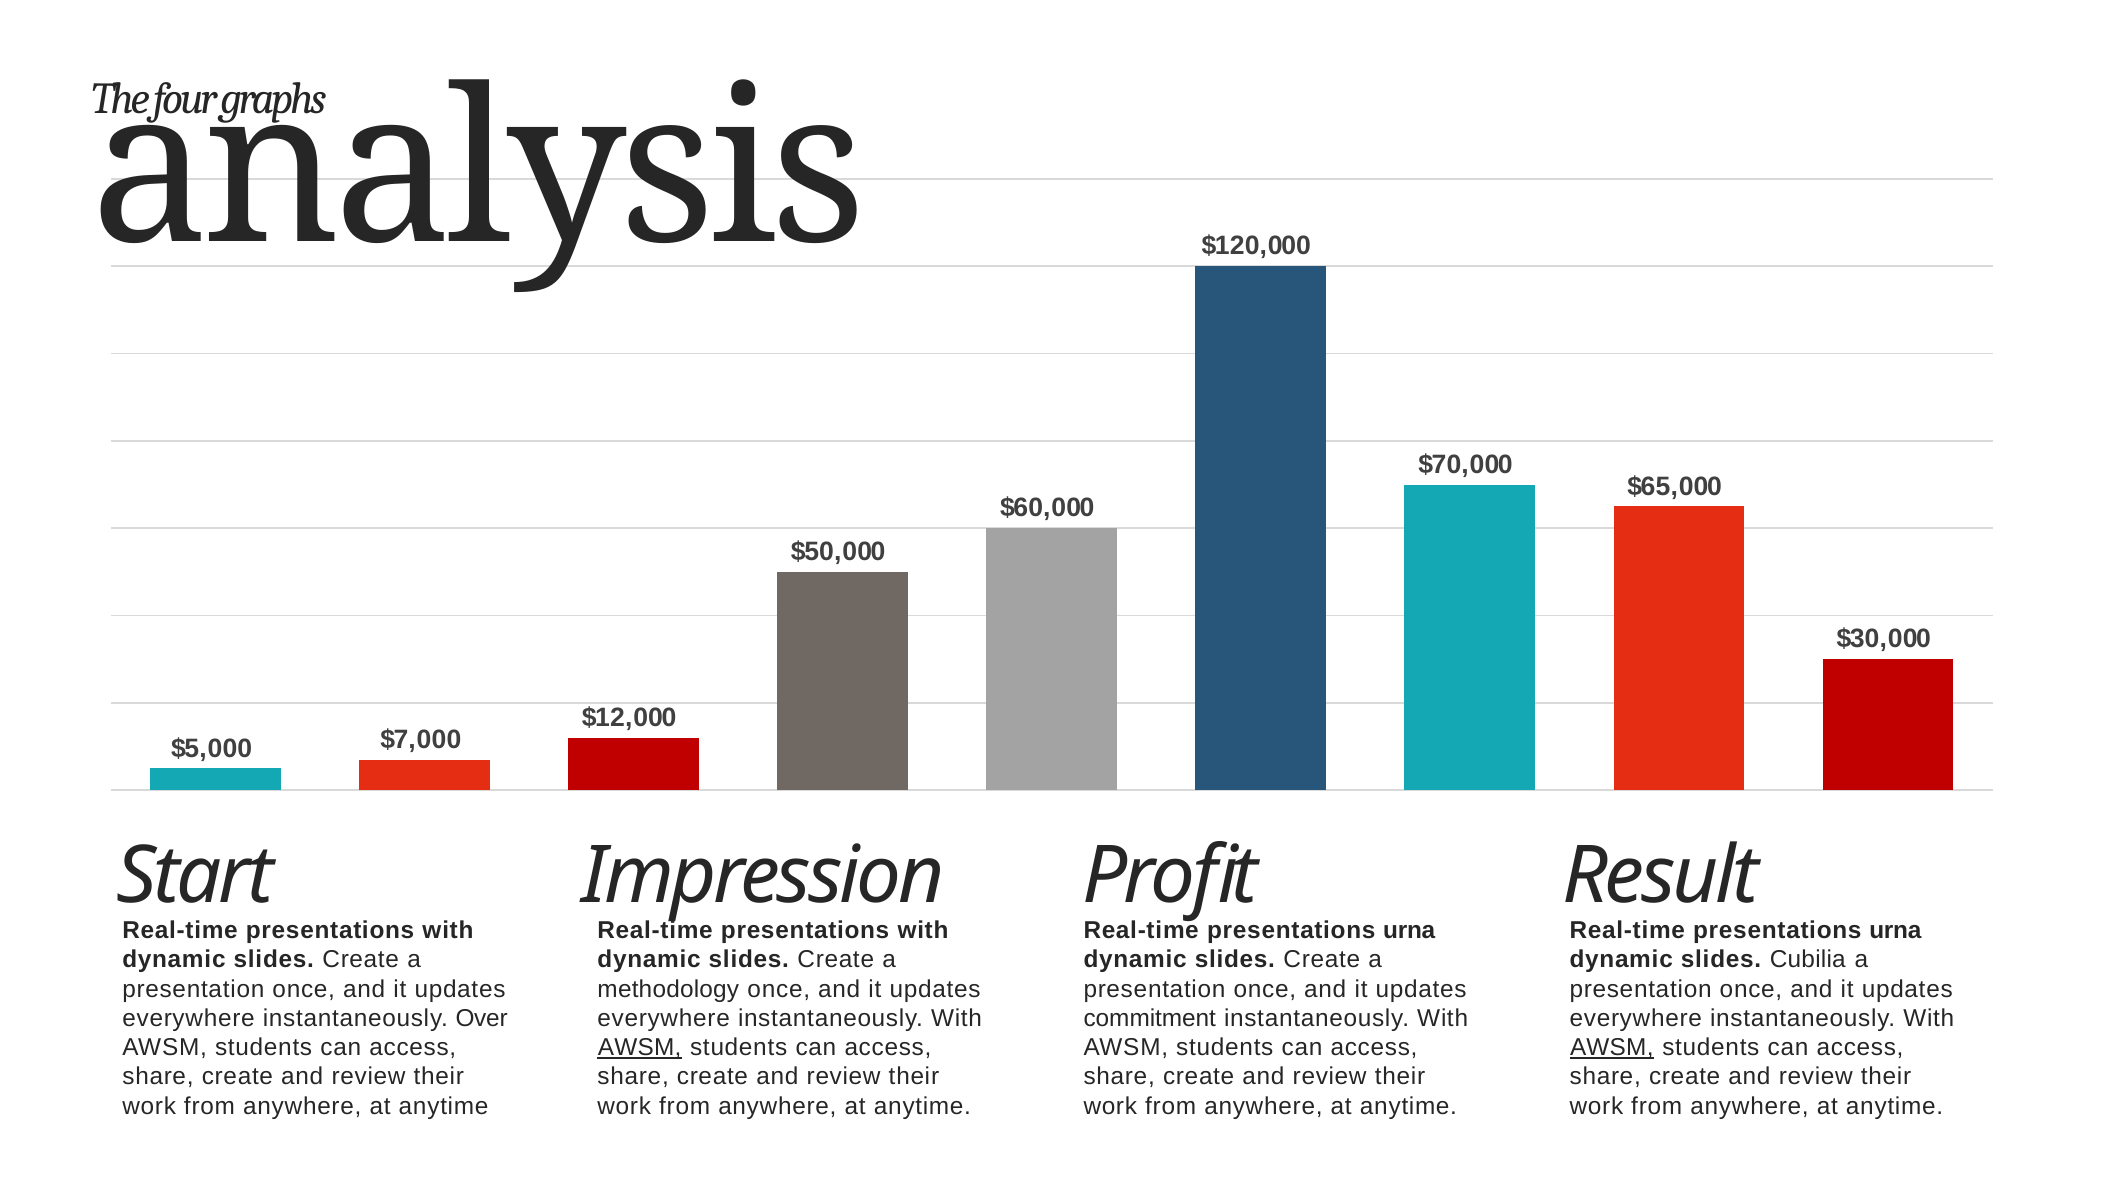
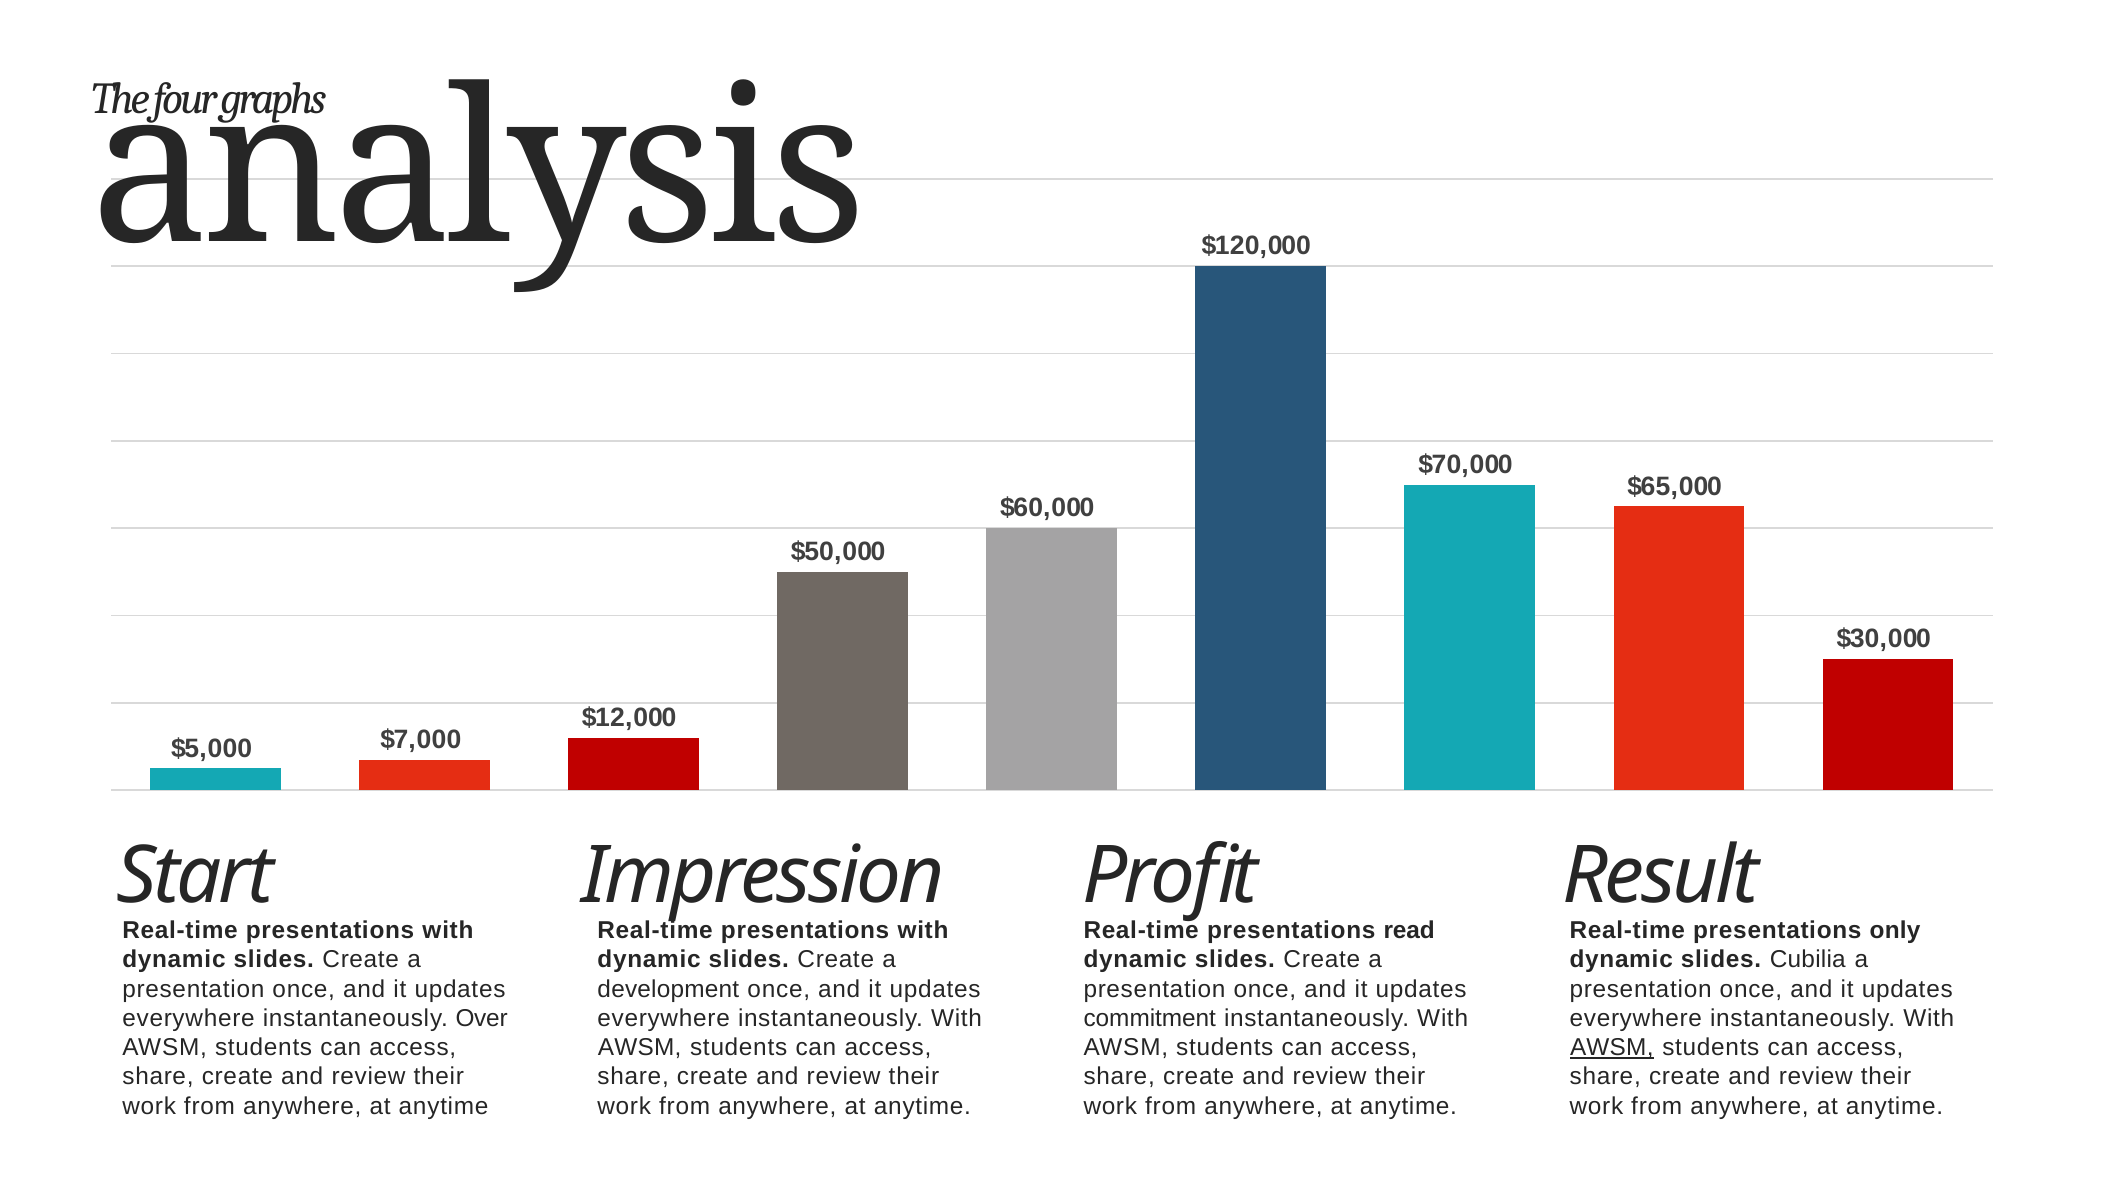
urna at (1409, 931): urna -> read
urna at (1895, 931): urna -> only
methodology: methodology -> development
AWSM at (640, 1048) underline: present -> none
